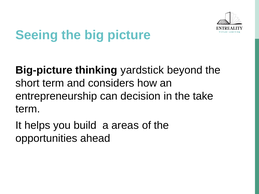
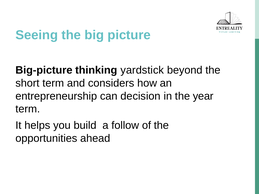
take: take -> year
areas: areas -> follow
